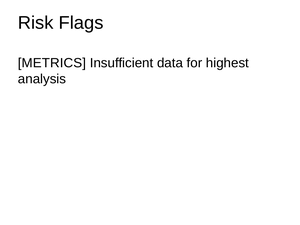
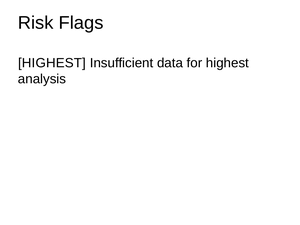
METRICS at (52, 63): METRICS -> HIGHEST
